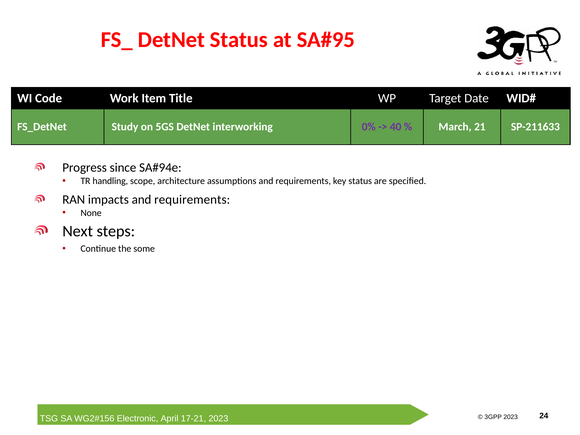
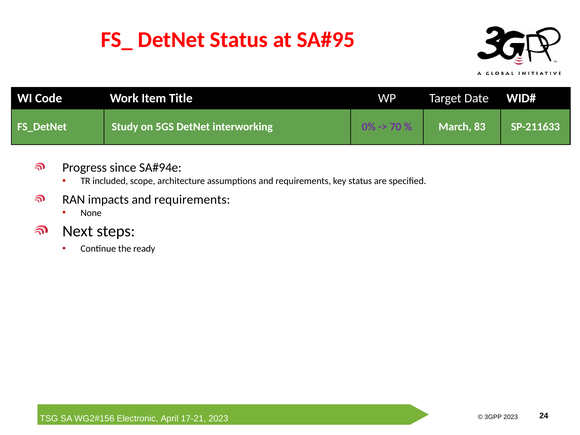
40: 40 -> 70
21: 21 -> 83
handling: handling -> included
some: some -> ready
